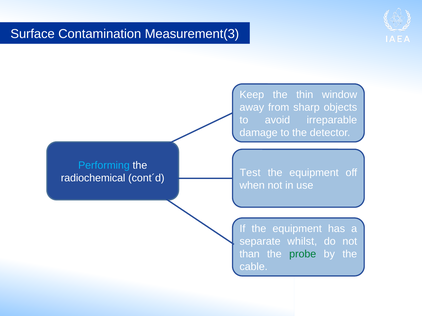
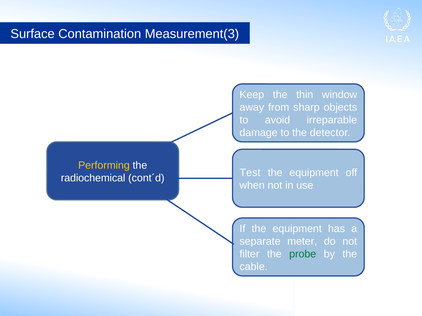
Performing colour: light blue -> yellow
whilst: whilst -> meter
than: than -> filter
